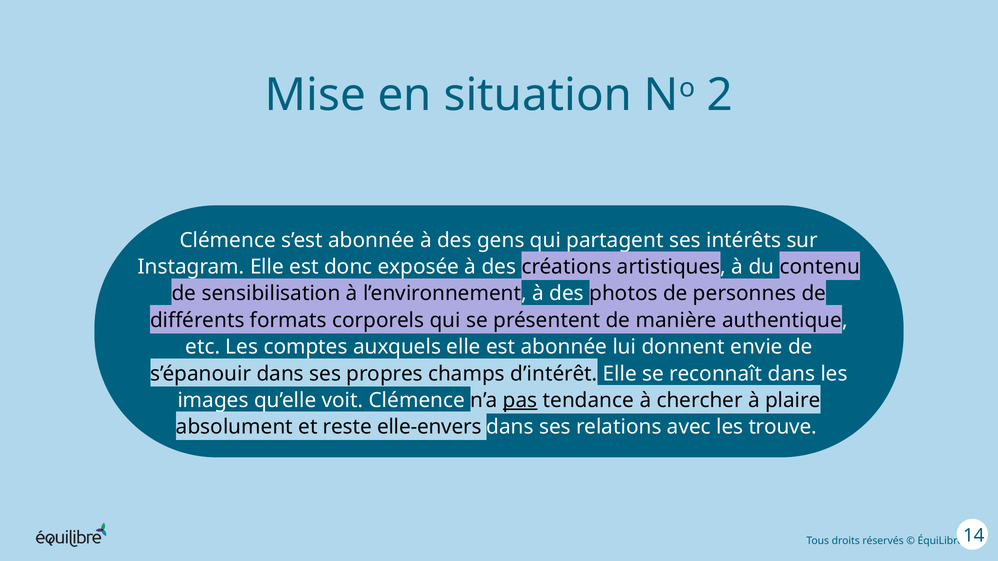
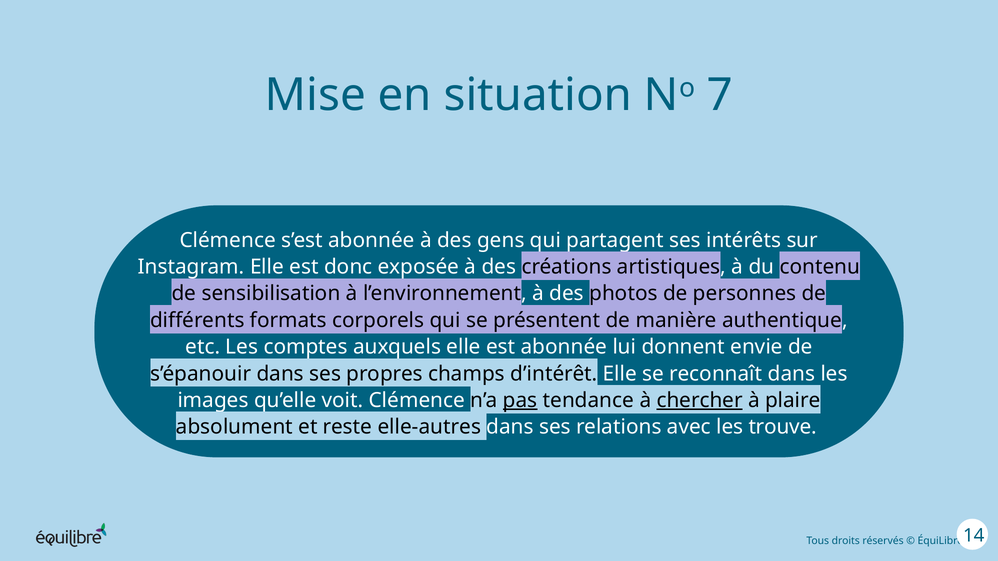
2: 2 -> 7
chercher underline: none -> present
elle-envers: elle-envers -> elle-autres
